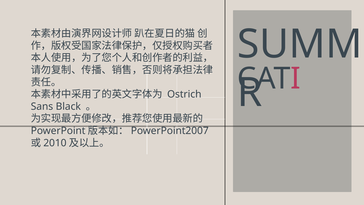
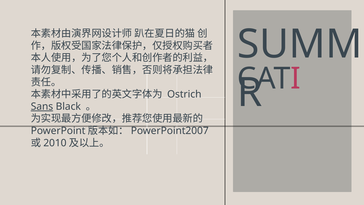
Sans underline: none -> present
